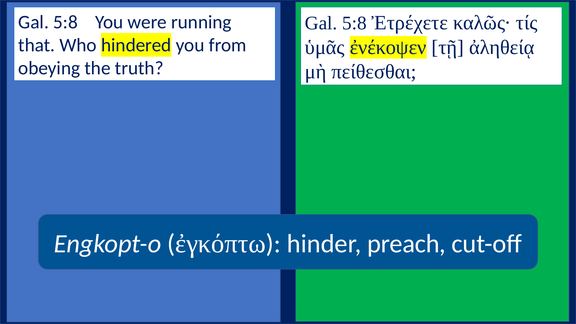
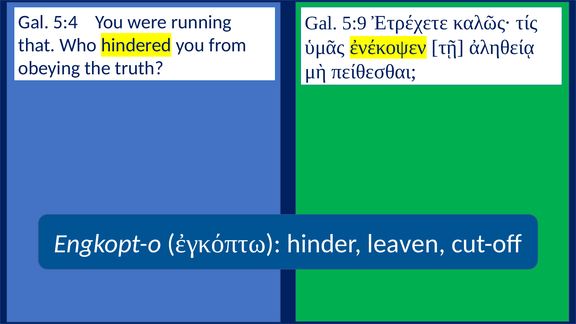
5:8 at (65, 22): 5:8 -> 5:4
5:8 at (354, 23): 5:8 -> 5:9
preach: preach -> leaven
